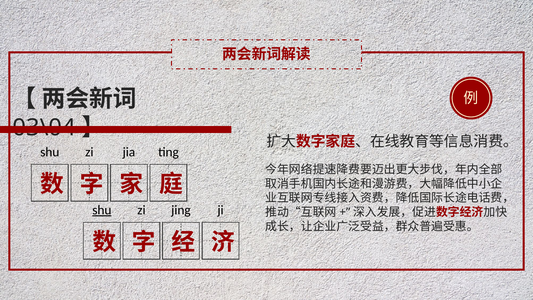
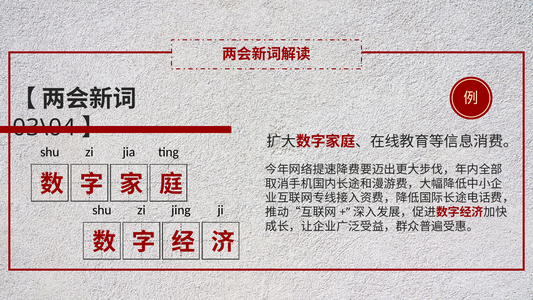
shu at (102, 210) underline: present -> none
